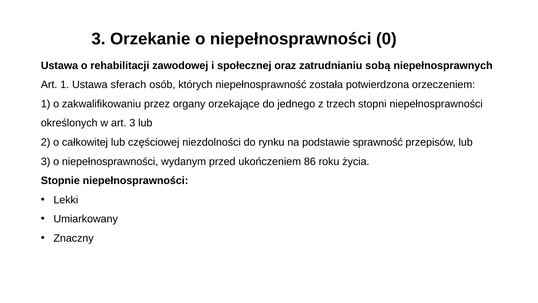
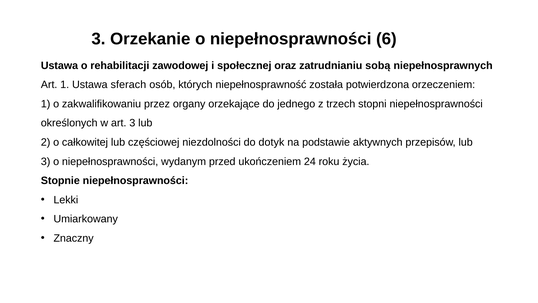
0: 0 -> 6
rynku: rynku -> dotyk
sprawność: sprawność -> aktywnych
86: 86 -> 24
